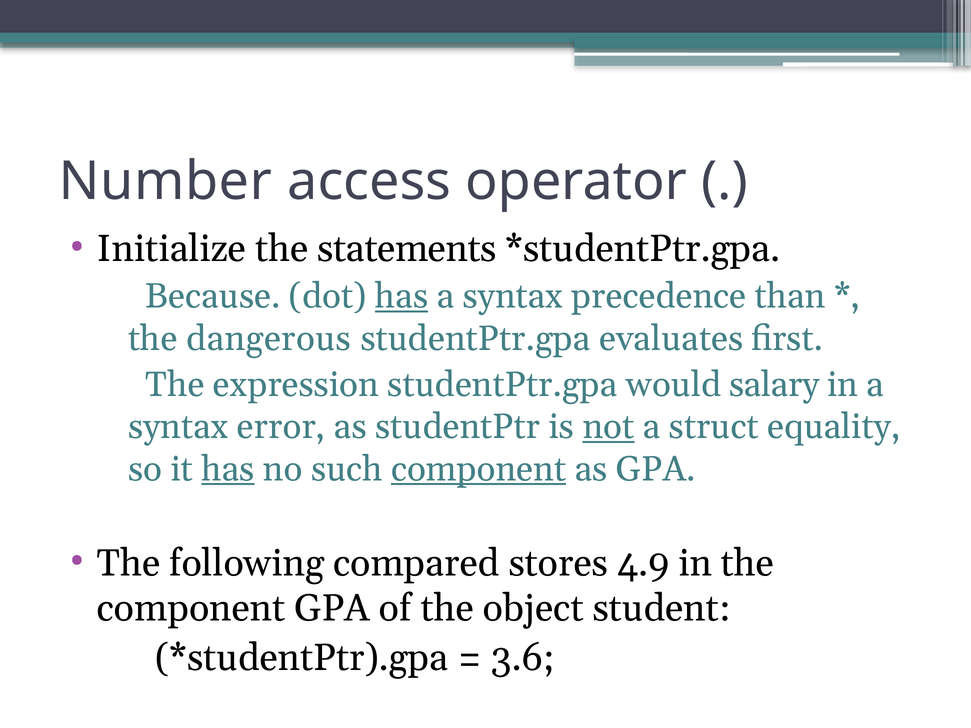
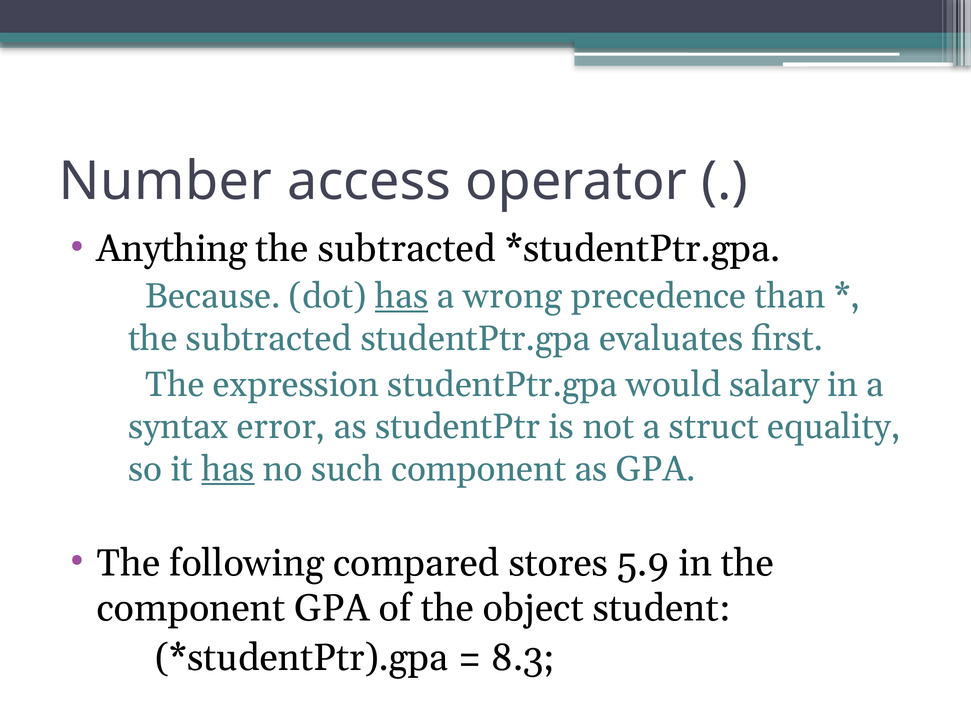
Initialize: Initialize -> Anything
statements at (407, 249): statements -> subtracted
syntax at (513, 296): syntax -> wrong
dangerous at (269, 339): dangerous -> subtracted
not underline: present -> none
component at (479, 469) underline: present -> none
4.9: 4.9 -> 5.9
3.6: 3.6 -> 8.3
